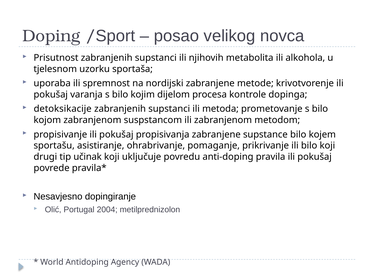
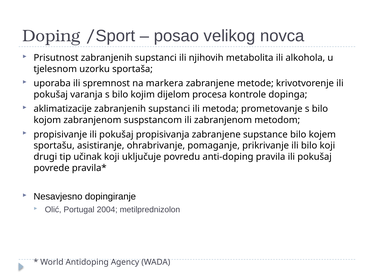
nordijski: nordijski -> markera
detoksikacije: detoksikacije -> aklimatizacije
